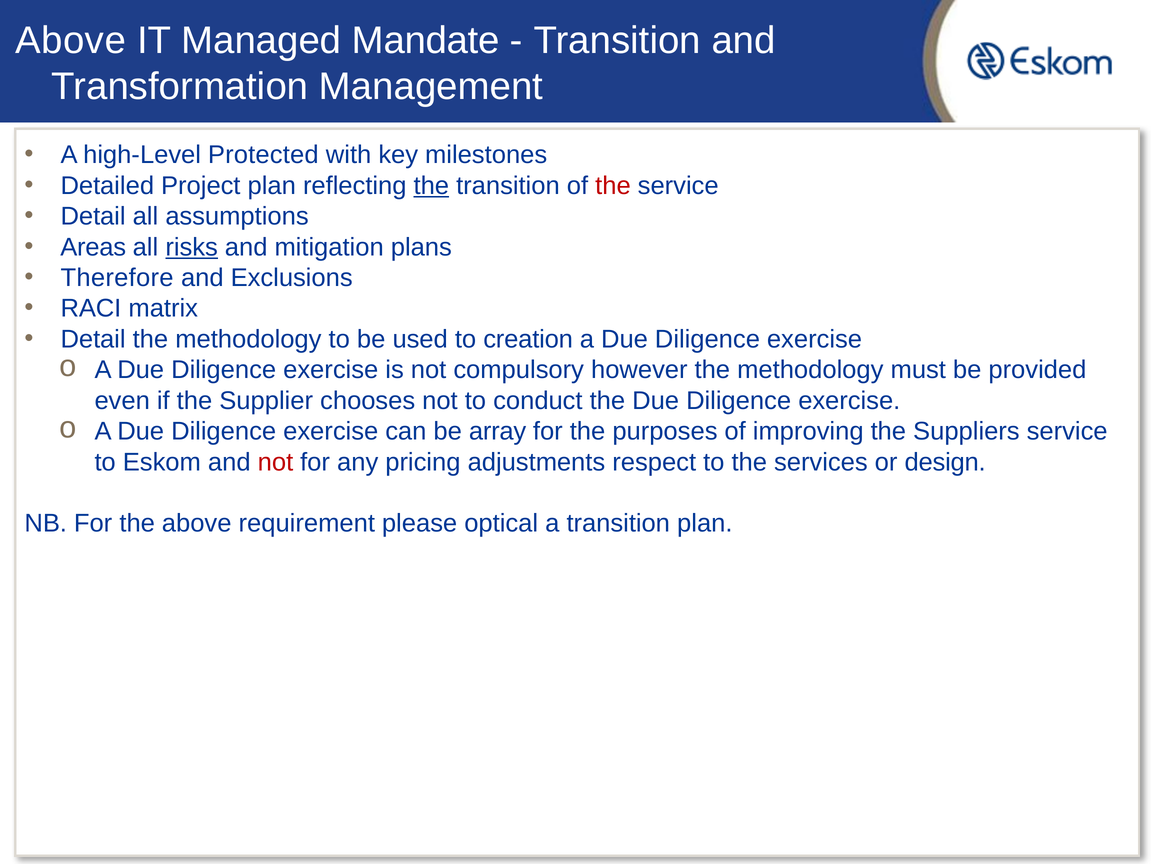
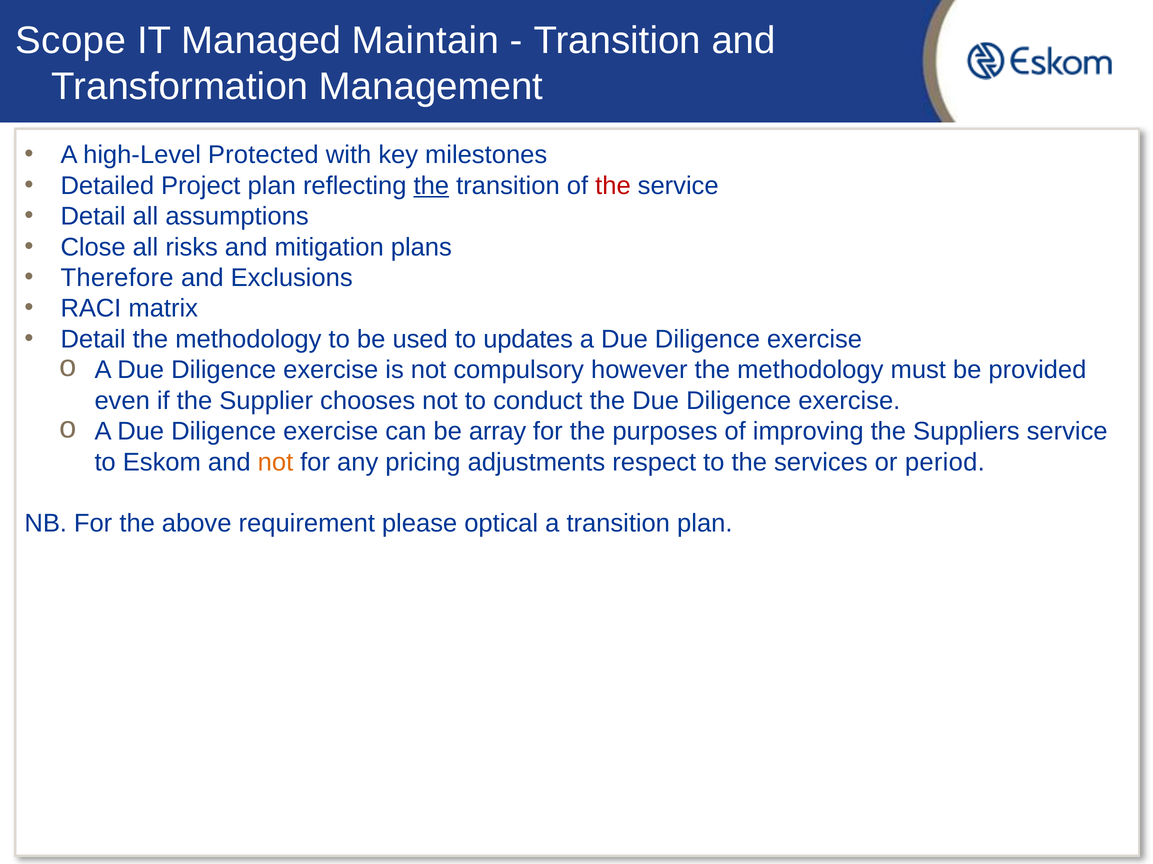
Above at (71, 41): Above -> Scope
Mandate: Mandate -> Maintain
Areas: Areas -> Close
risks underline: present -> none
creation: creation -> updates
not at (275, 462) colour: red -> orange
design: design -> period
